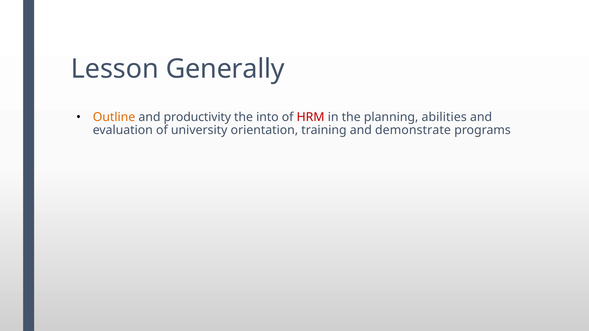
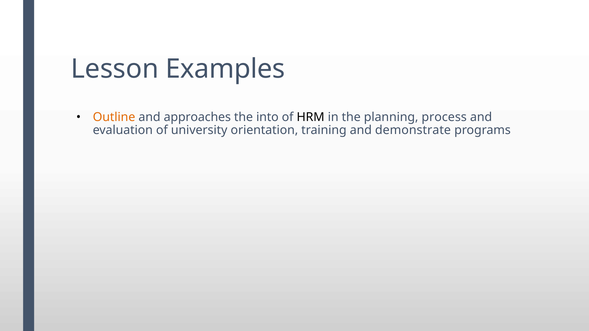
Generally: Generally -> Examples
productivity: productivity -> approaches
HRM colour: red -> black
abilities: abilities -> process
